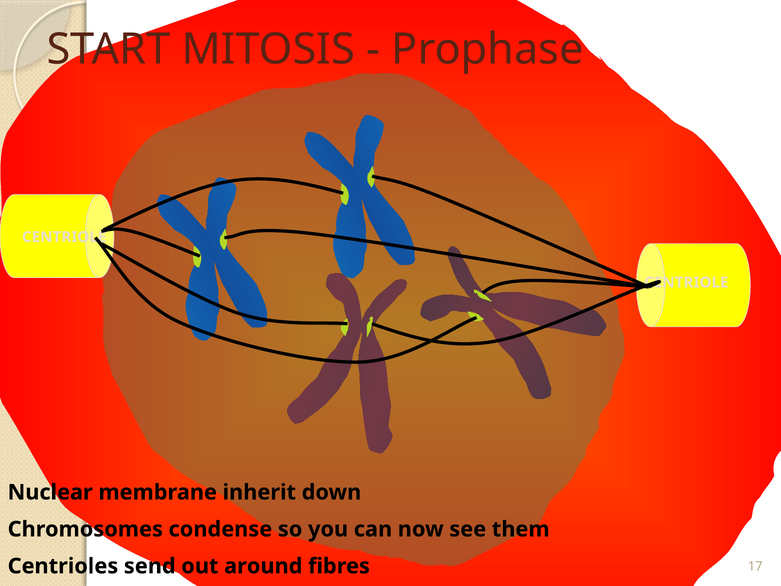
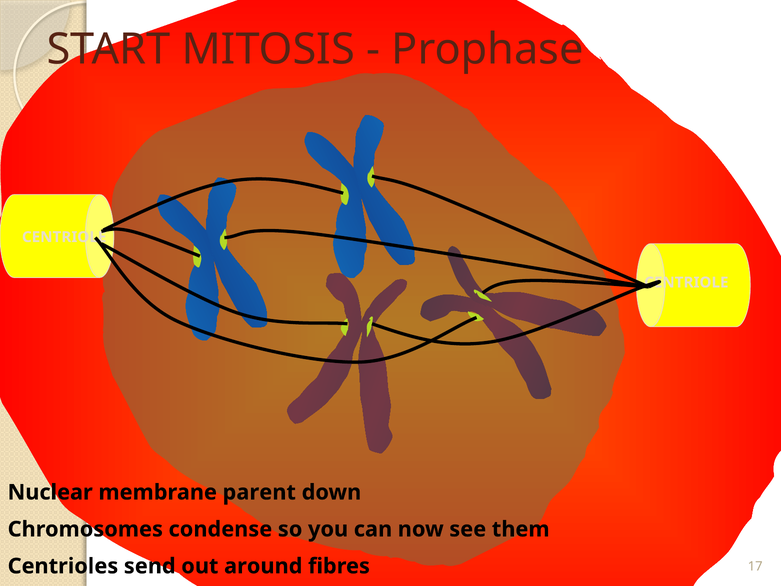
inherit: inherit -> parent
